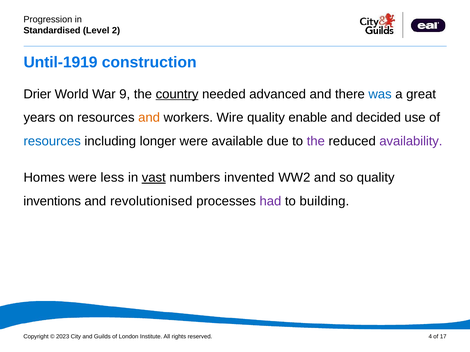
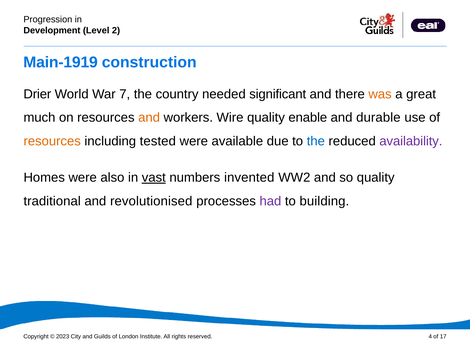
Standardised: Standardised -> Development
Until-1919: Until-1919 -> Main-1919
9: 9 -> 7
country underline: present -> none
advanced: advanced -> significant
was colour: blue -> orange
years: years -> much
decided: decided -> durable
resources at (52, 141) colour: blue -> orange
longer: longer -> tested
the at (316, 141) colour: purple -> blue
less: less -> also
inventions: inventions -> traditional
